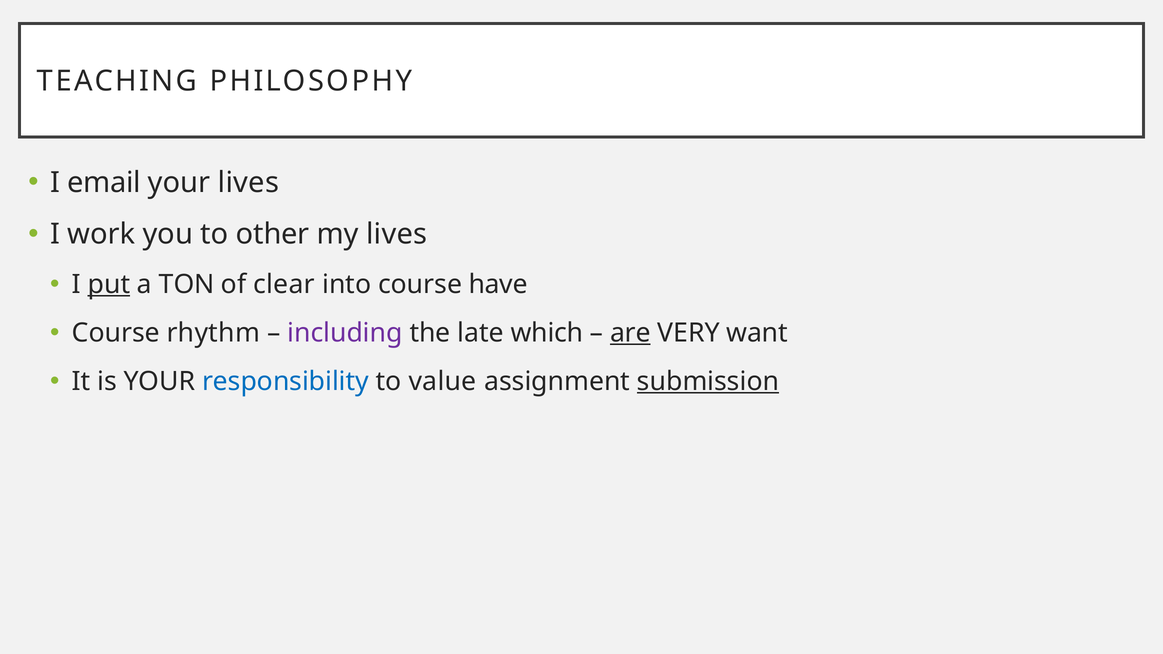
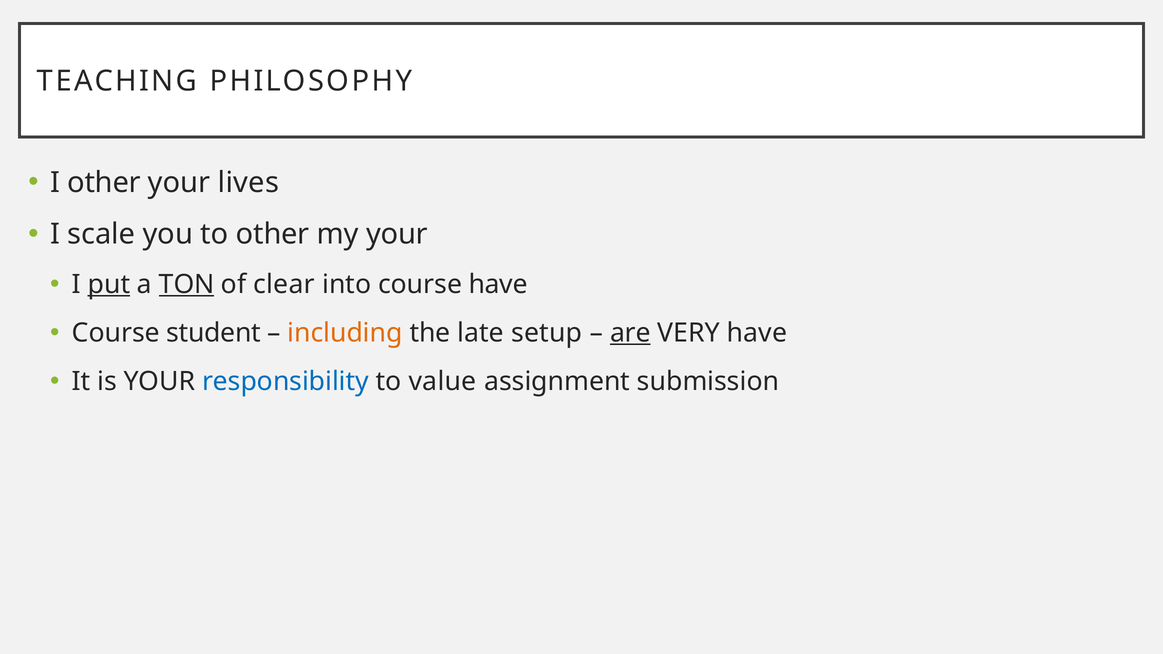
I email: email -> other
work: work -> scale
my lives: lives -> your
TON underline: none -> present
rhythm: rhythm -> student
including colour: purple -> orange
which: which -> setup
VERY want: want -> have
submission underline: present -> none
